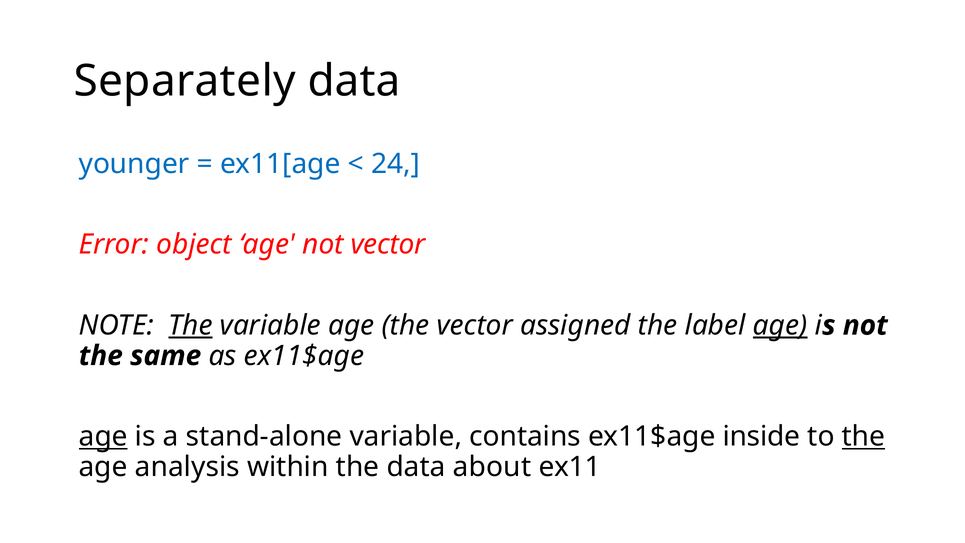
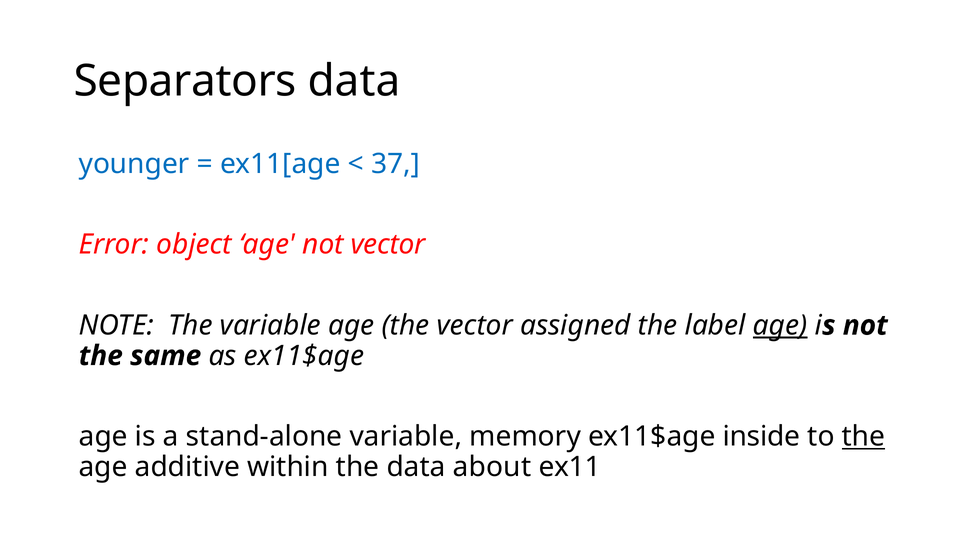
Separately: Separately -> Separators
24: 24 -> 37
The at (190, 325) underline: present -> none
age at (103, 436) underline: present -> none
contains: contains -> memory
analysis: analysis -> additive
